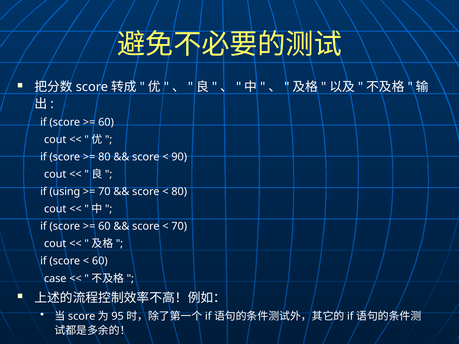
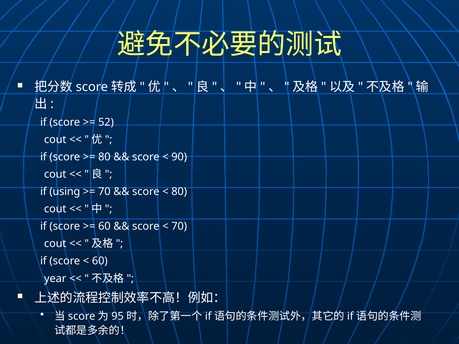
60 at (106, 122): 60 -> 52
case: case -> year
